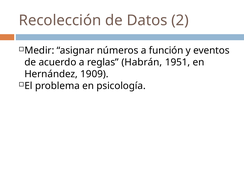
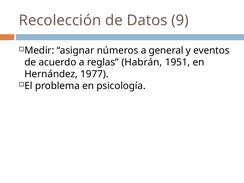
2: 2 -> 9
función: función -> general
1909: 1909 -> 1977
